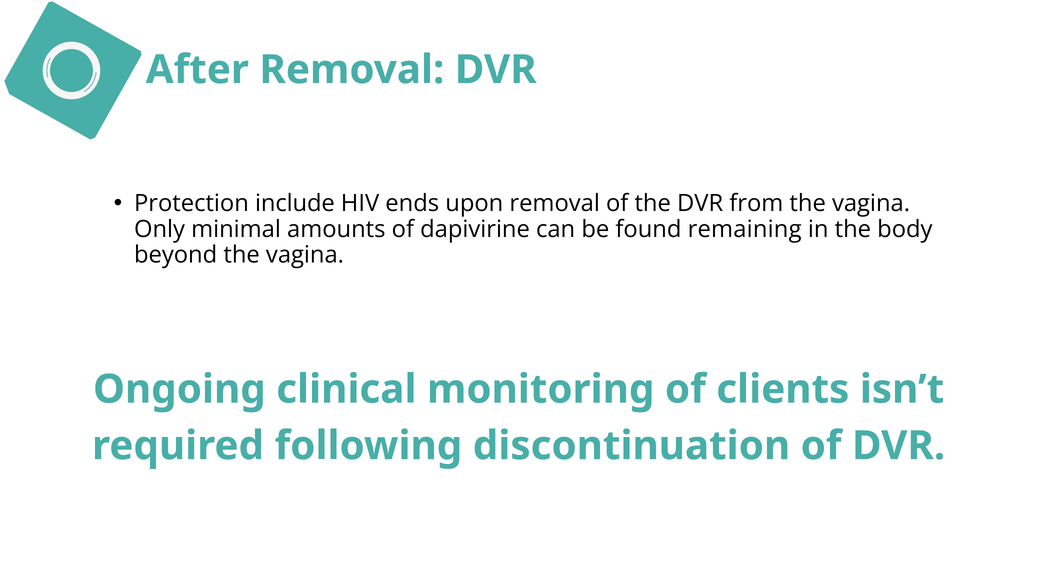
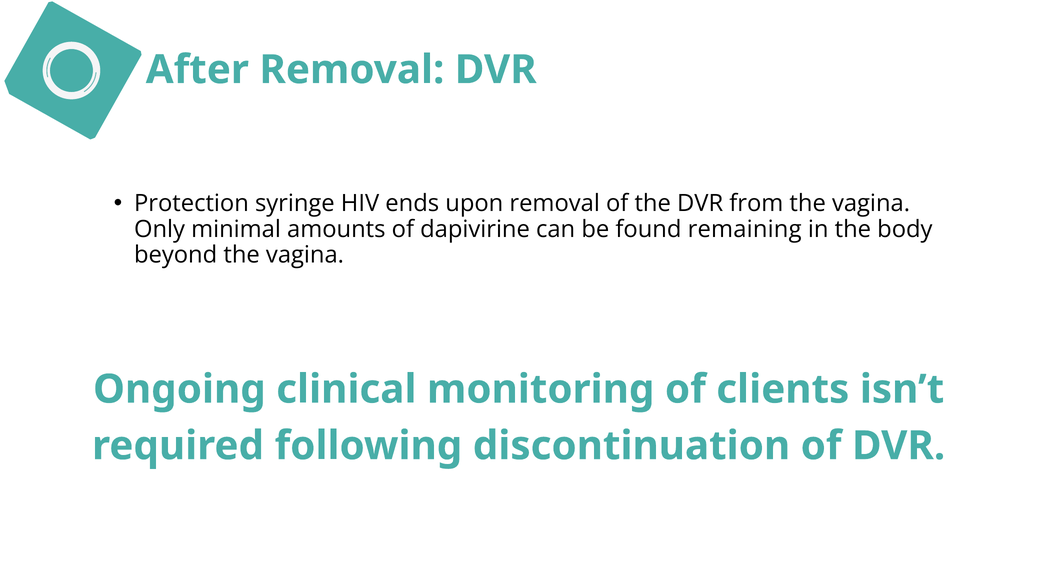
include: include -> syringe
